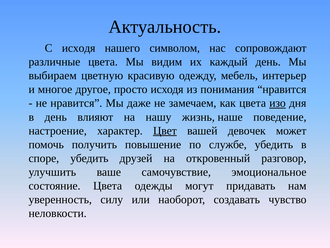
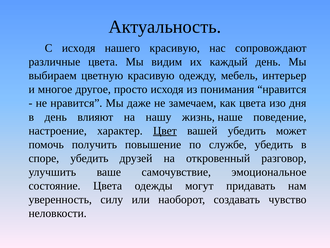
нашего символом: символом -> красивую
изо underline: present -> none
вашей девочек: девочек -> убедить
